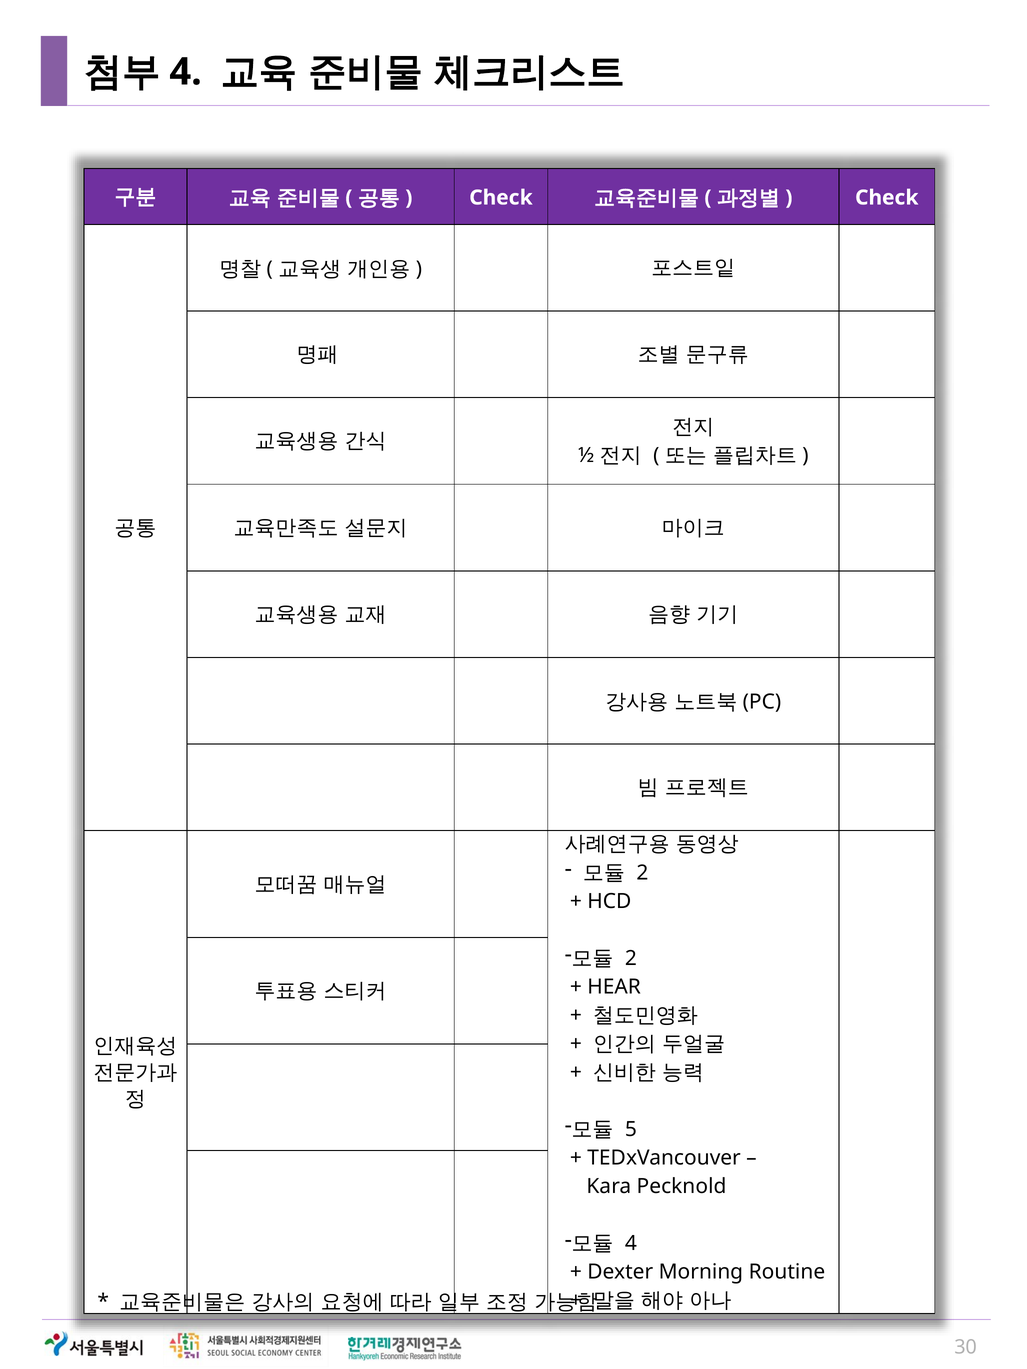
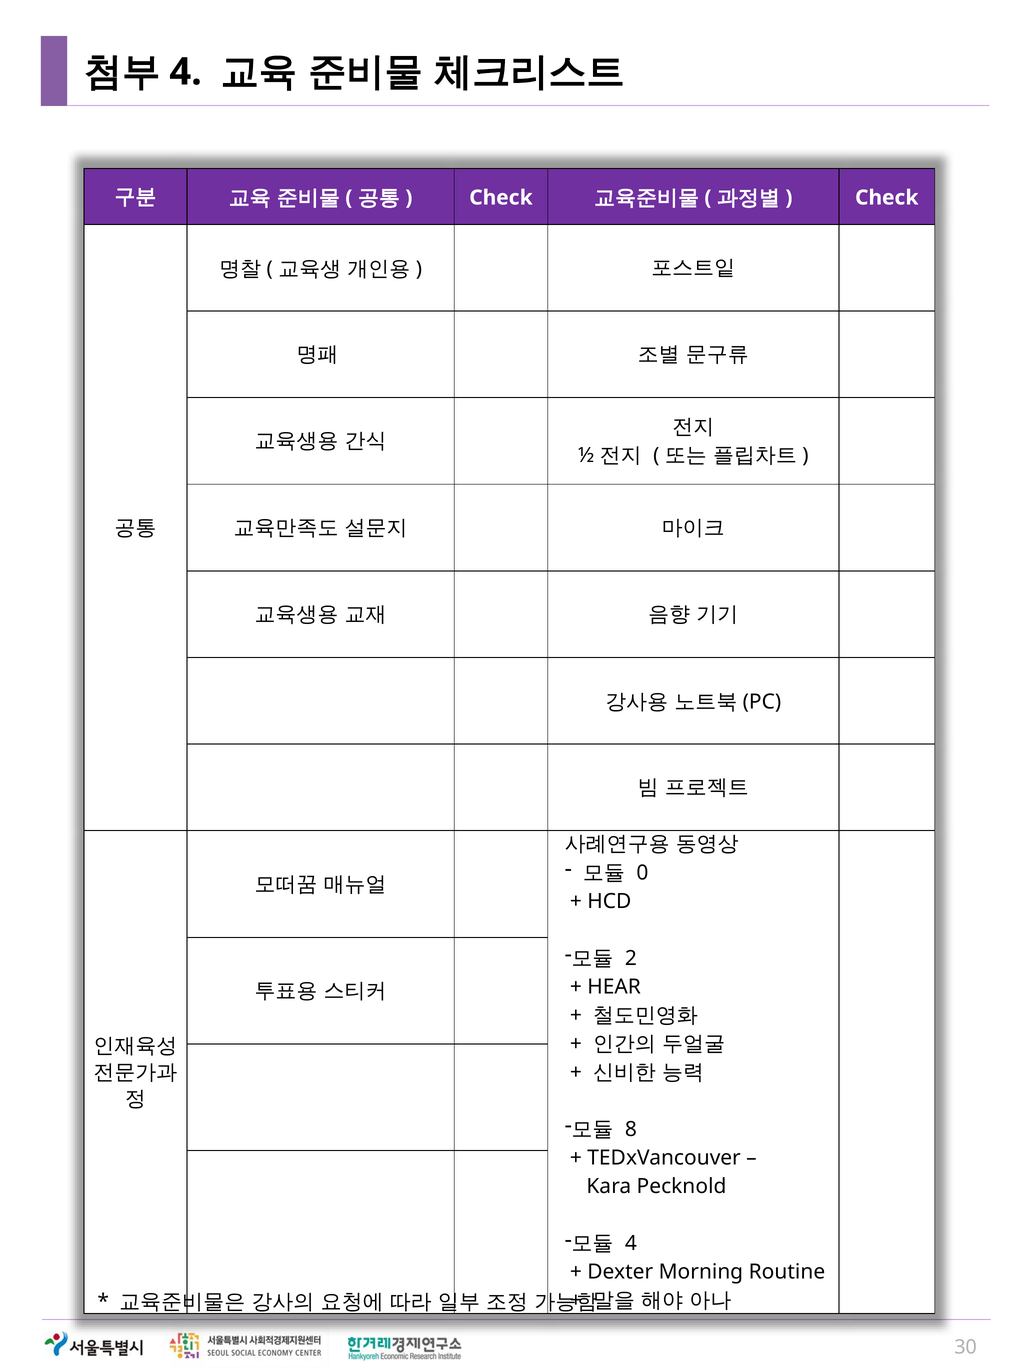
2 at (642, 873): 2 -> 0
5: 5 -> 8
